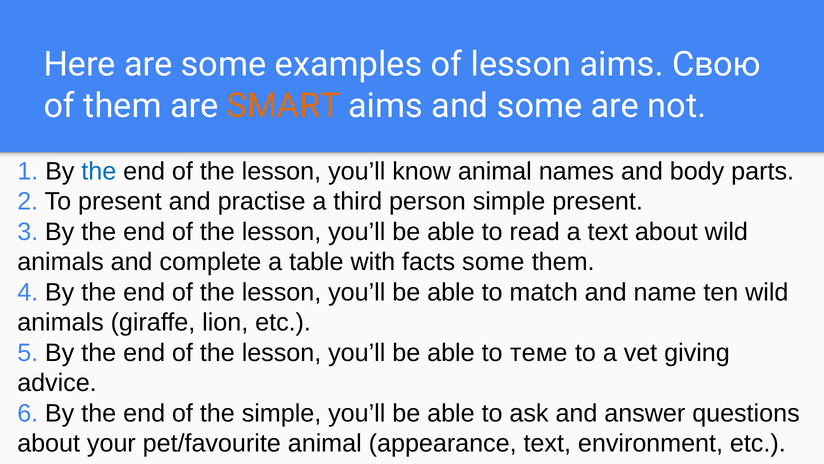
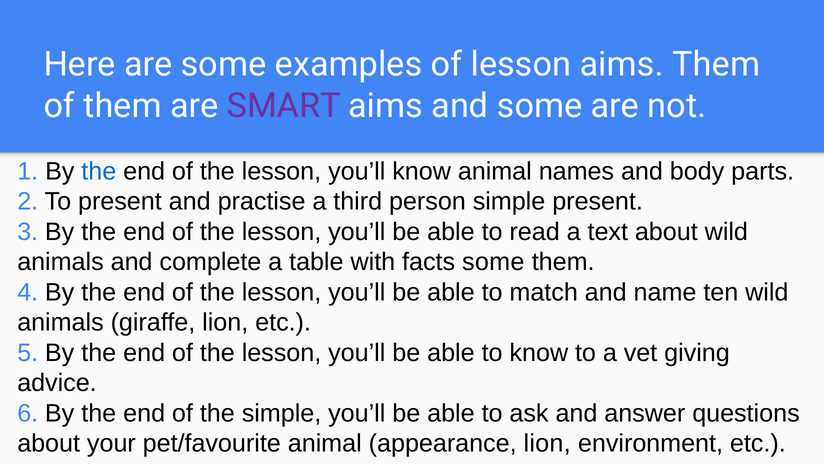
aims Свою: Свою -> Them
SMART colour: orange -> purple
to теме: теме -> know
appearance text: text -> lion
